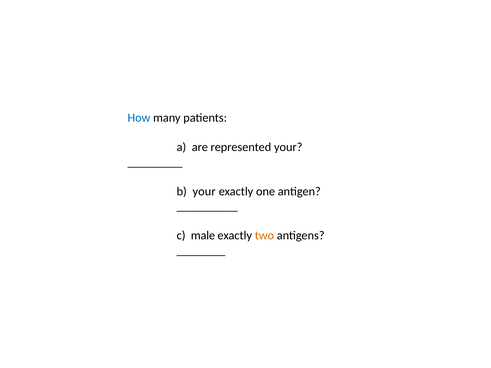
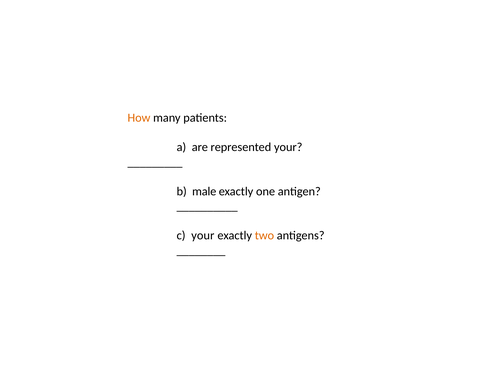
How colour: blue -> orange
b your: your -> male
c male: male -> your
